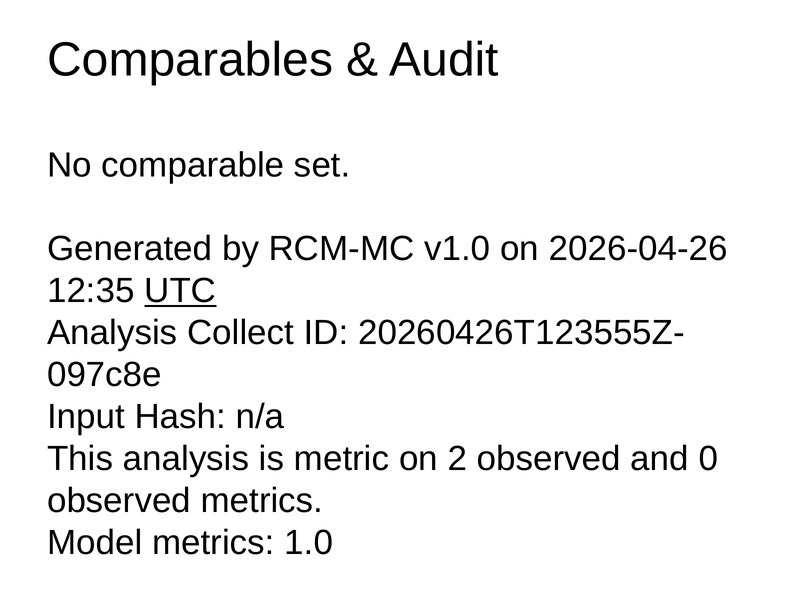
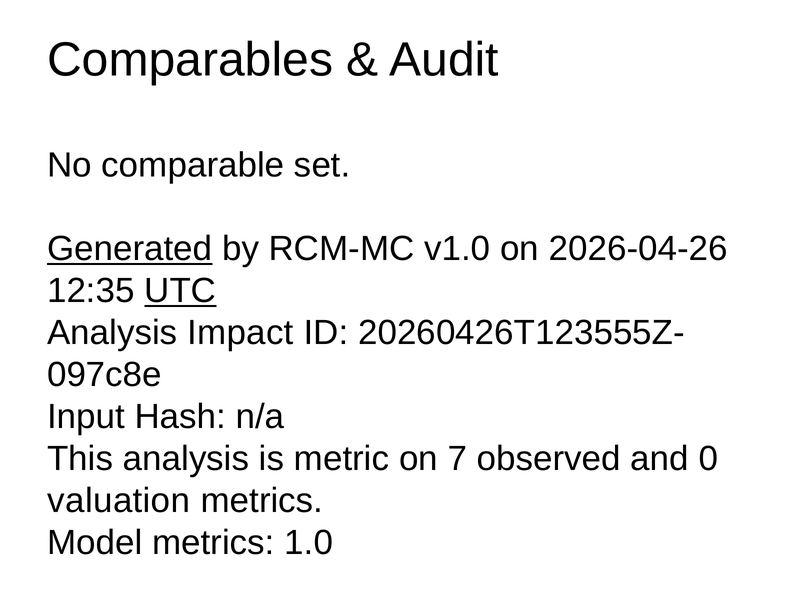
Generated underline: none -> present
Collect: Collect -> Impact
2: 2 -> 7
observed at (119, 501): observed -> valuation
